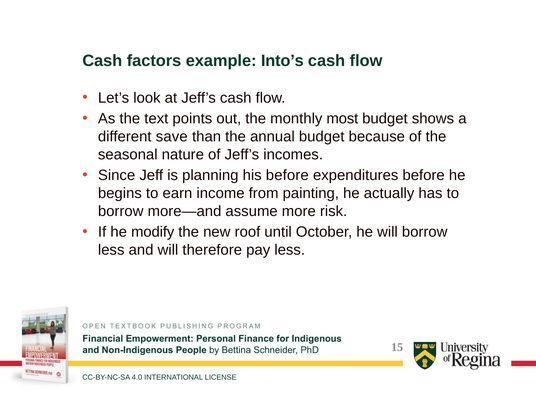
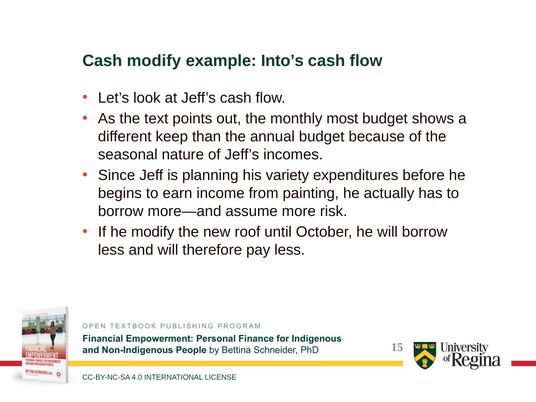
Cash factors: factors -> modify
save: save -> keep
his before: before -> variety
